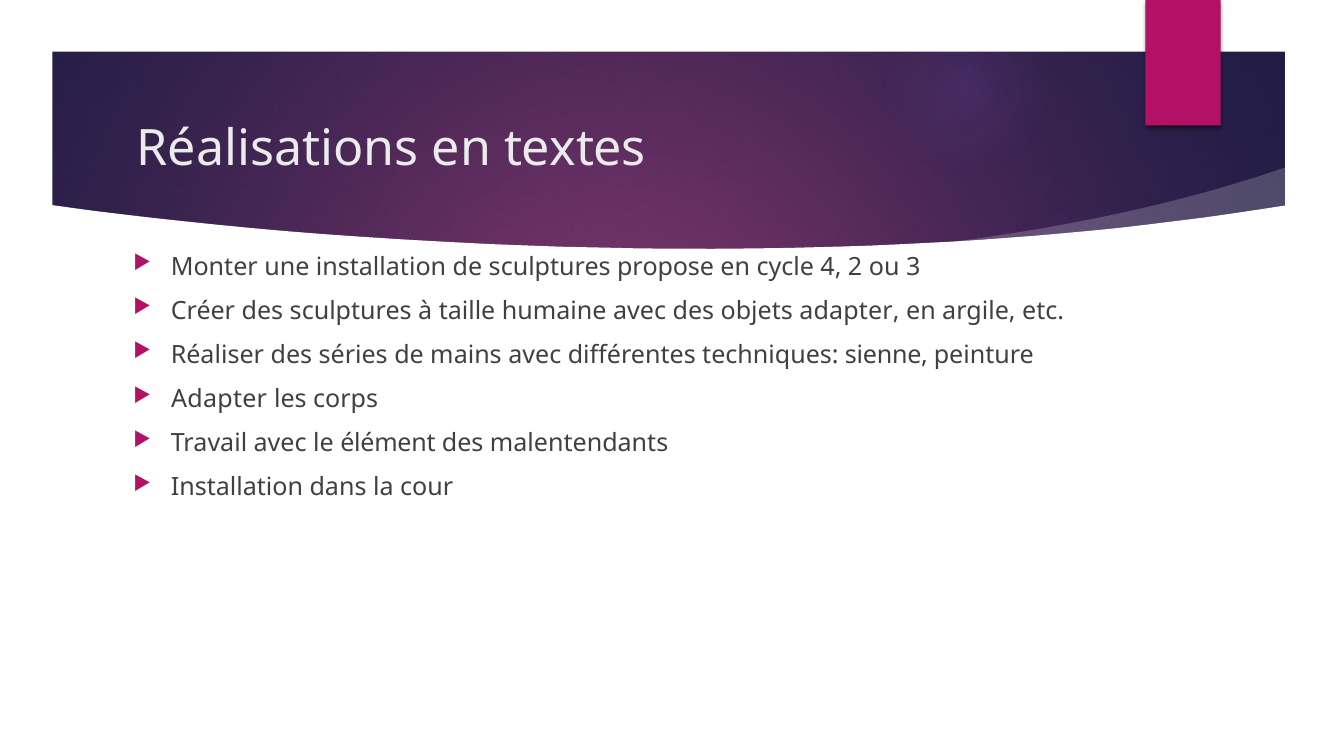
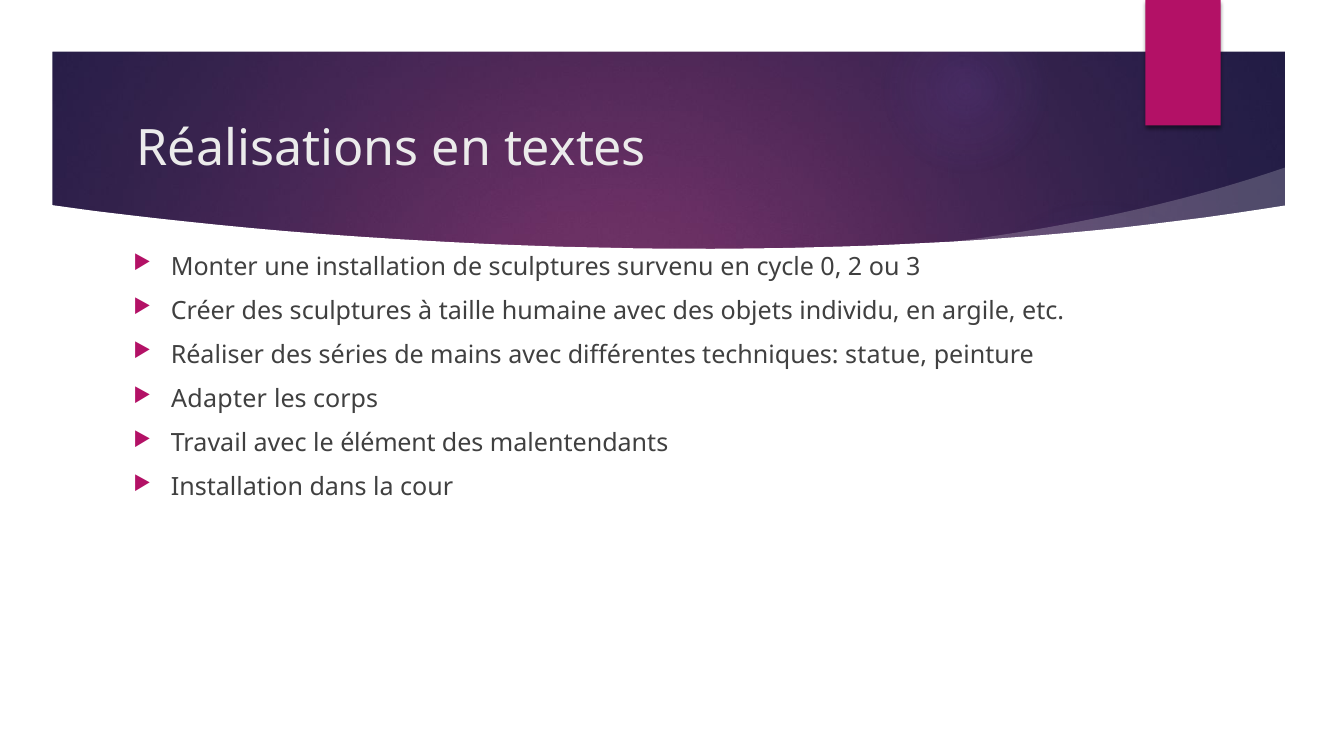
propose: propose -> survenu
4: 4 -> 0
objets adapter: adapter -> individu
sienne: sienne -> statue
